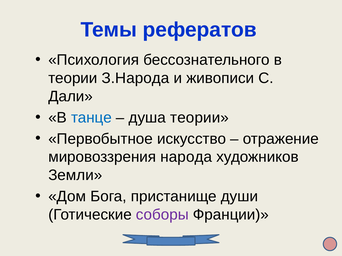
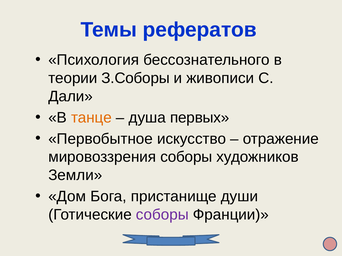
З.Народа: З.Народа -> З.Соборы
танце colour: blue -> orange
душа теории: теории -> первых
мировоззрения народа: народа -> соборы
